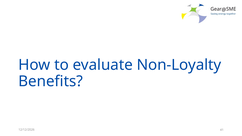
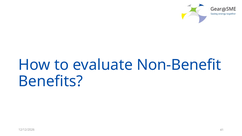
Non-Loyalty: Non-Loyalty -> Non-Benefit
